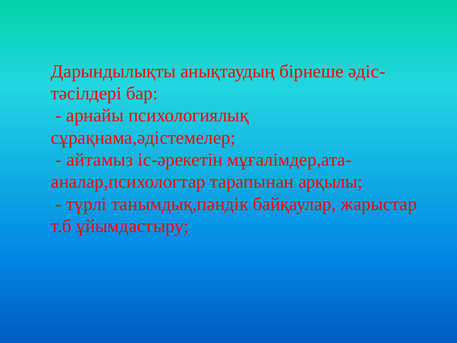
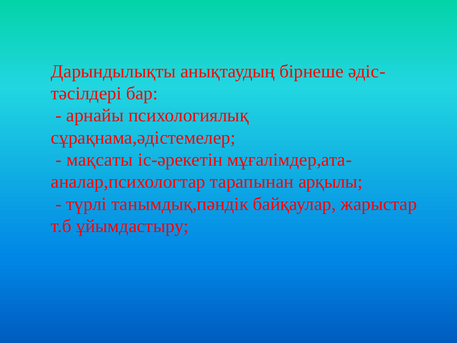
айтамыз: айтамыз -> мақсаты
